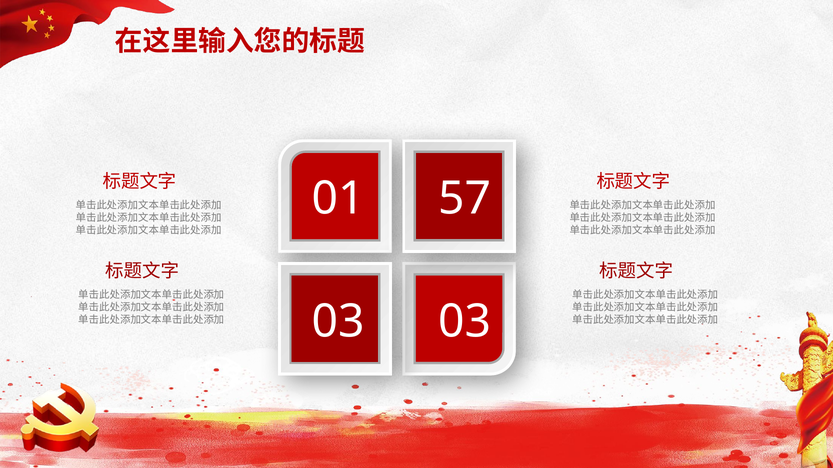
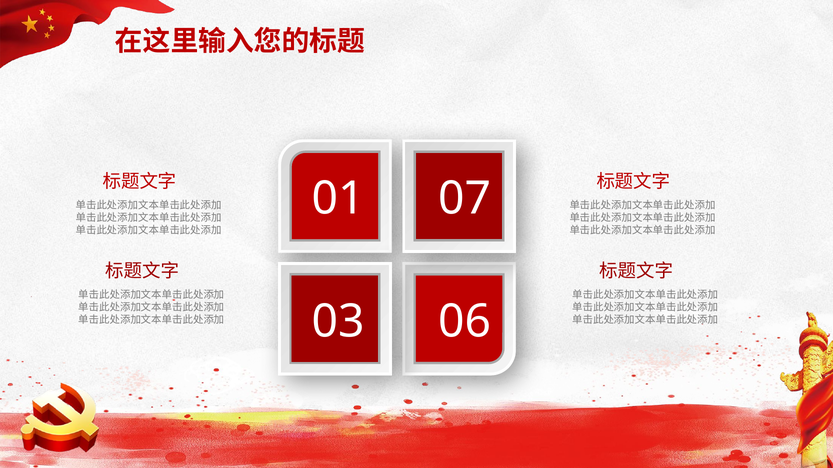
57: 57 -> 07
03 03: 03 -> 06
